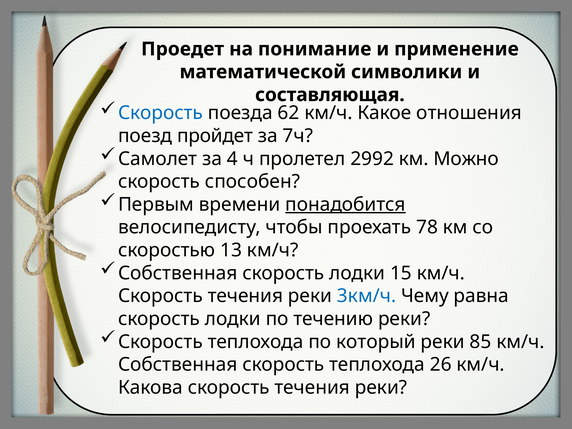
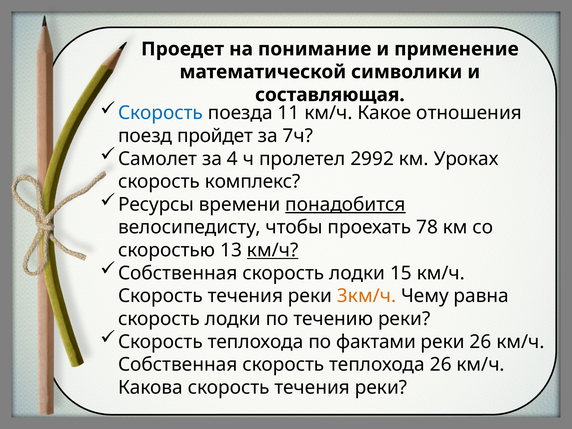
62: 62 -> 11
Можно: Можно -> Уроках
способен: способен -> комплекс
Первым: Первым -> Ресурсы
км/ч at (273, 250) underline: none -> present
3км/ч colour: blue -> orange
который: который -> фактами
реки 85: 85 -> 26
